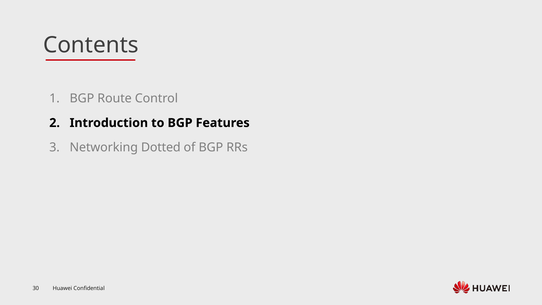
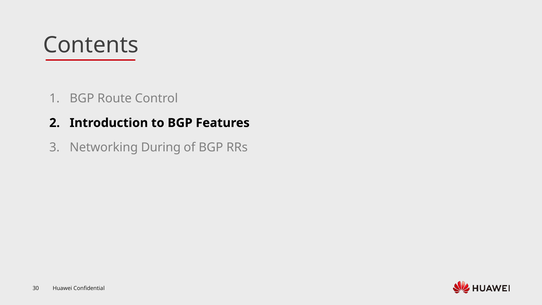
Dotted: Dotted -> During
